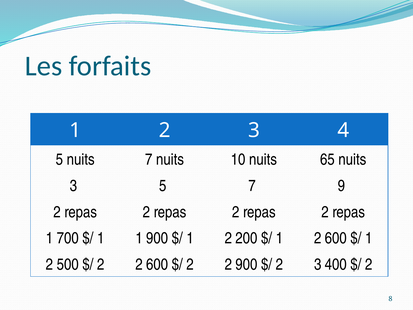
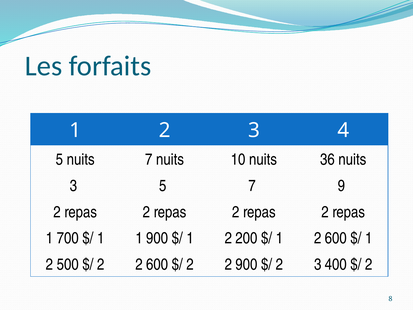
65: 65 -> 36
